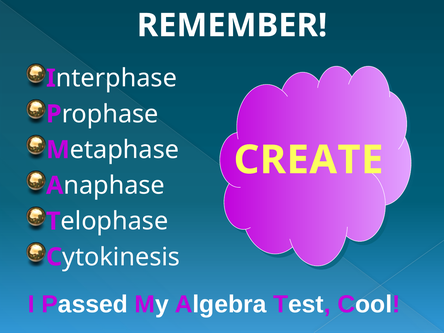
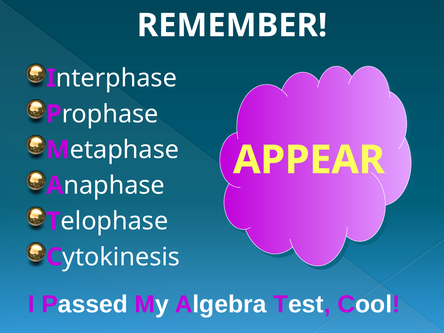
CREATE: CREATE -> APPEAR
